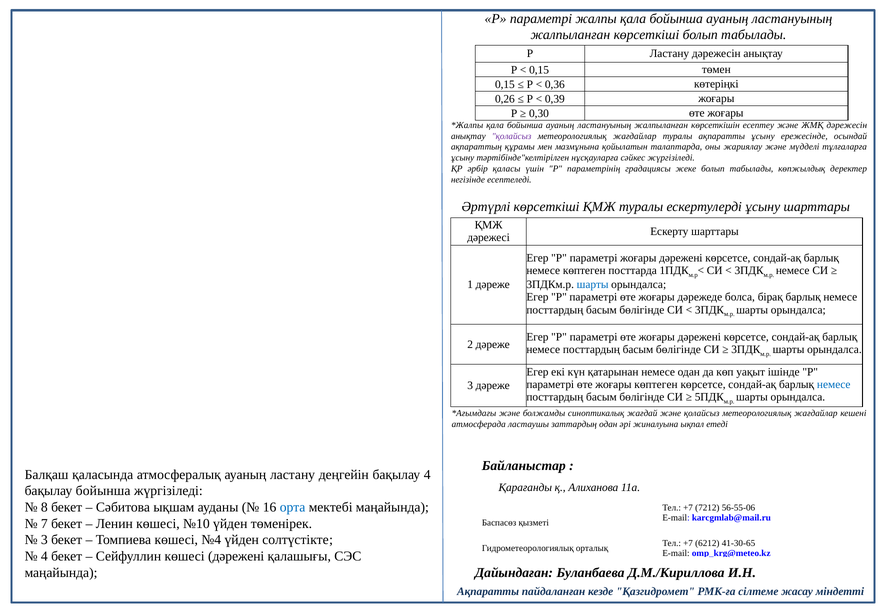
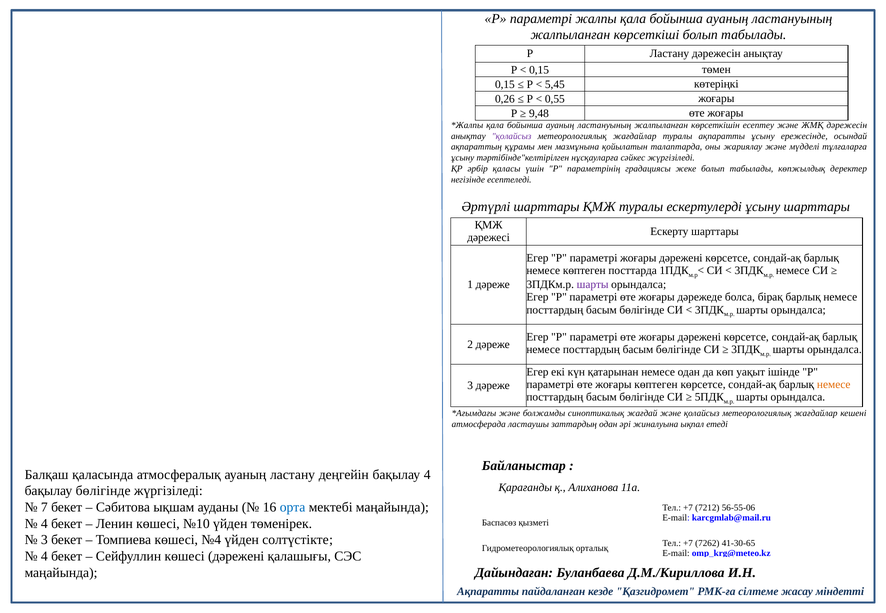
0,36: 0,36 -> 5,45
0,39: 0,39 -> 0,55
0,30: 0,30 -> 9,48
Әртүрлі көрсеткіші: көрсеткіші -> шарттары
шарты at (593, 285) colour: blue -> purple
немесе at (834, 385) colour: blue -> orange
бақылау бойынша: бойынша -> бөлігінде
8: 8 -> 7
7 at (44, 524): 7 -> 4
6212: 6212 -> 7262
